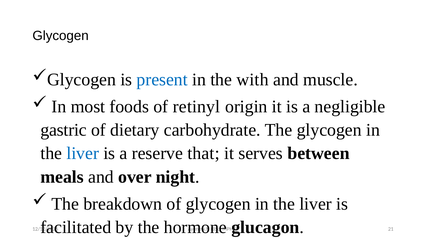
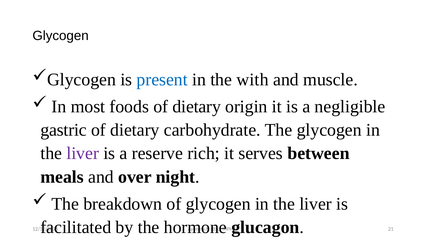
foods of retinyl: retinyl -> dietary
liver at (83, 153) colour: blue -> purple
that: that -> rich
